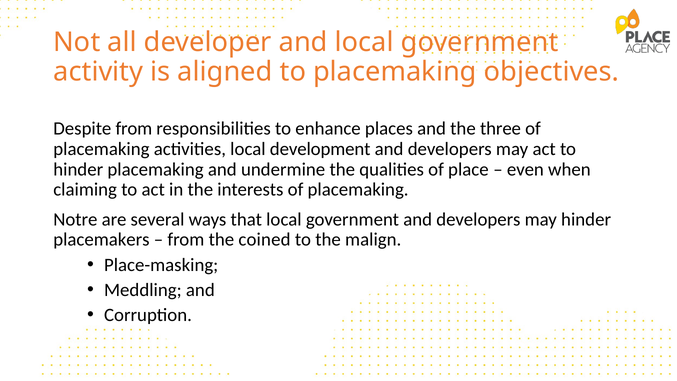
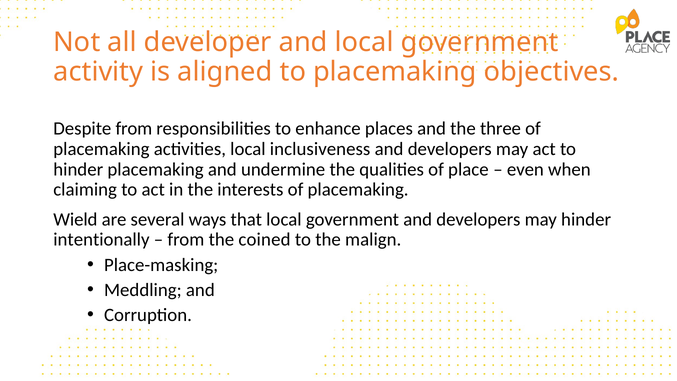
development: development -> inclusiveness
Notre: Notre -> Wield
placemakers: placemakers -> intentionally
